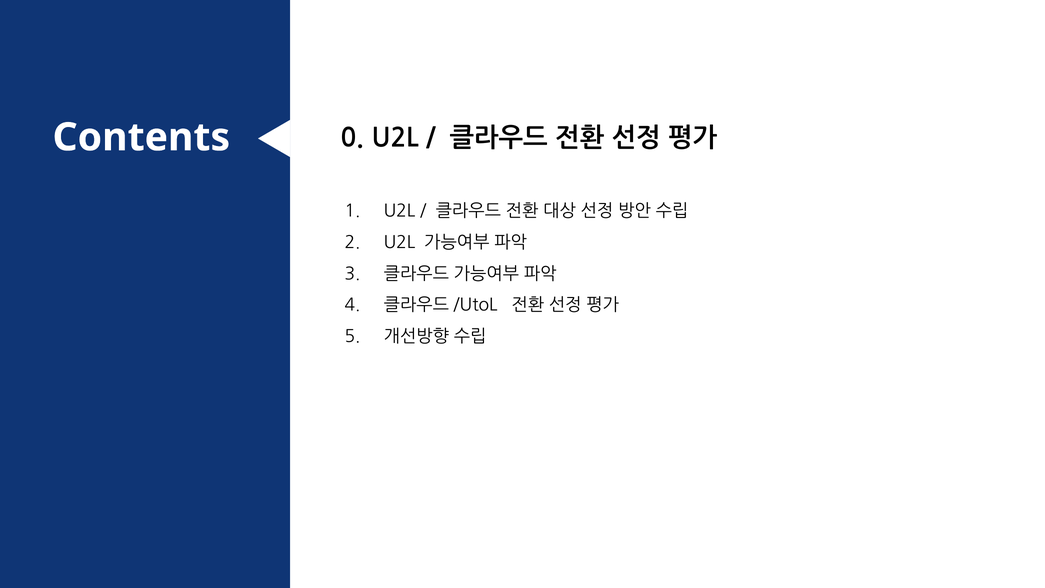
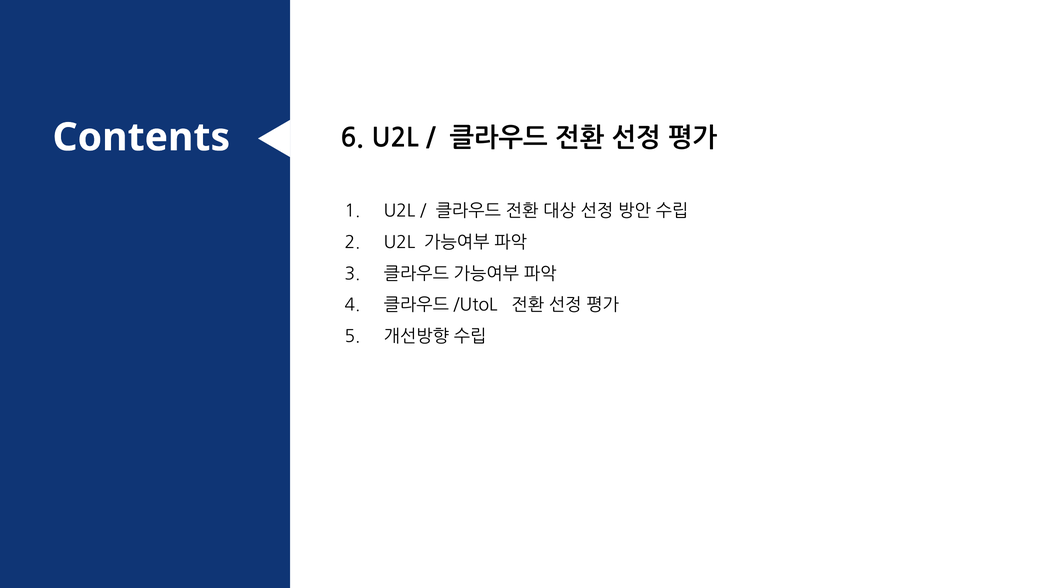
0: 0 -> 6
